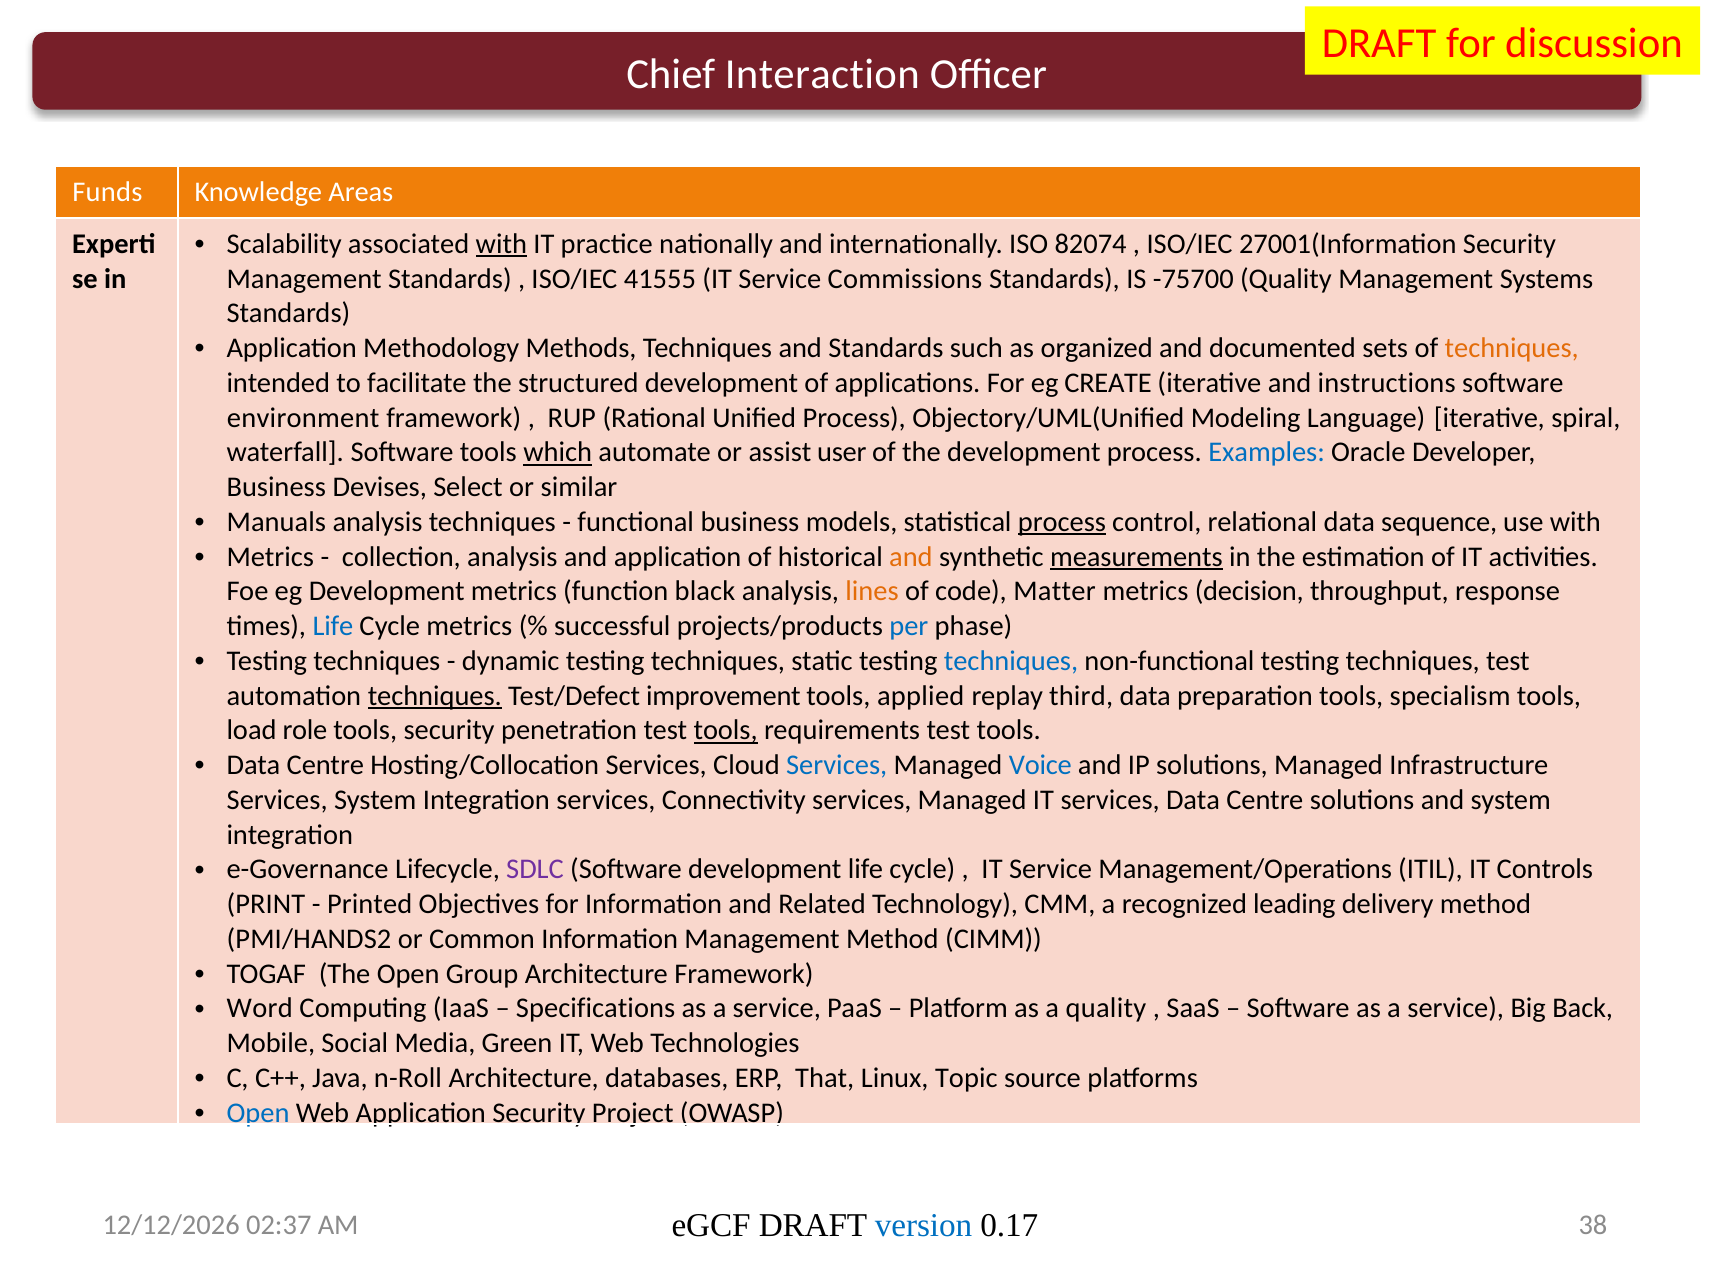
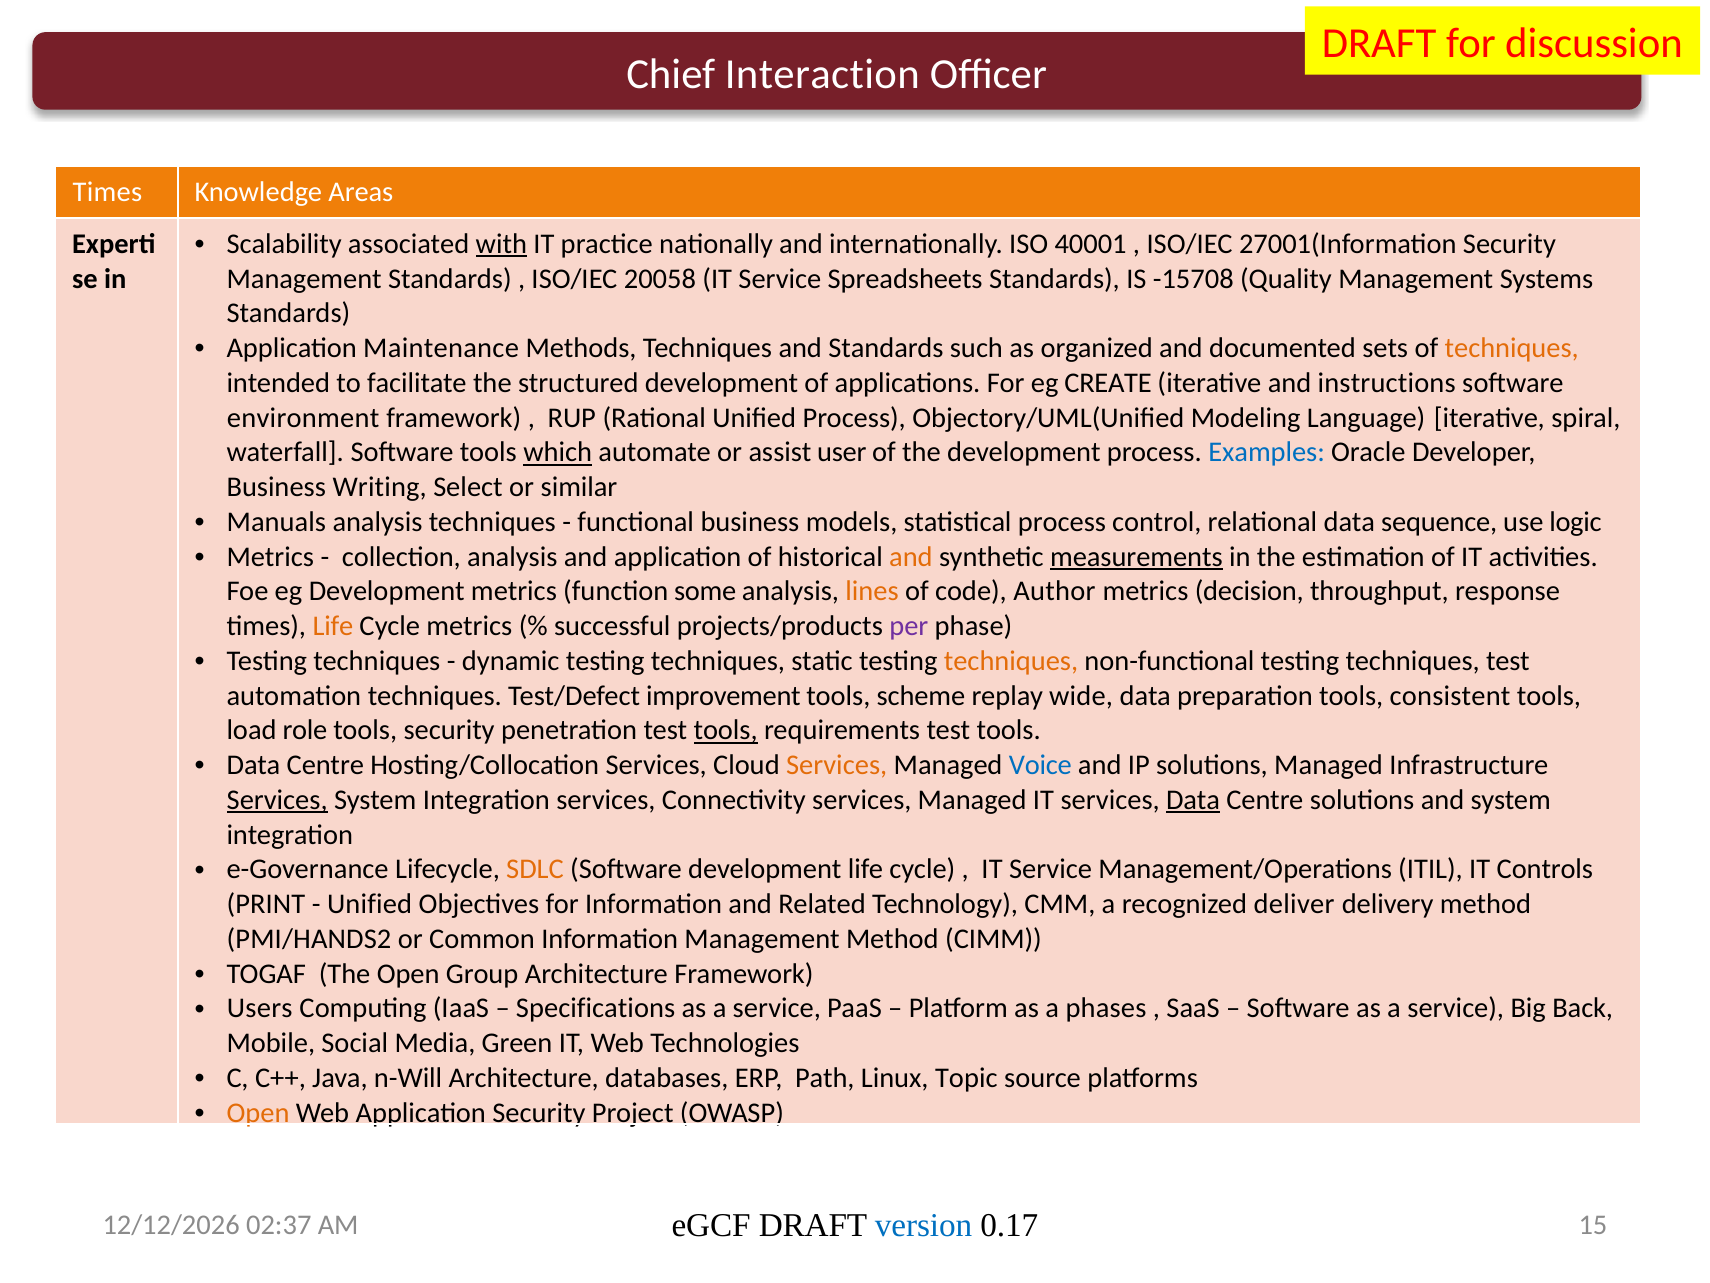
Funds at (107, 193): Funds -> Times
82074: 82074 -> 40001
41555: 41555 -> 20058
Commissions: Commissions -> Spreadsheets
-75700: -75700 -> -15708
Methodology: Methodology -> Maintenance
Devises: Devises -> Writing
process at (1062, 522) underline: present -> none
use with: with -> logic
black: black -> some
Matter: Matter -> Author
Life at (333, 626) colour: blue -> orange
per colour: blue -> purple
techniques at (1011, 661) colour: blue -> orange
techniques at (435, 695) underline: present -> none
applied: applied -> scheme
third: third -> wide
specialism: specialism -> consistent
Services at (837, 765) colour: blue -> orange
Services at (277, 800) underline: none -> present
Data at (1193, 800) underline: none -> present
SDLC colour: purple -> orange
Printed at (370, 904): Printed -> Unified
leading: leading -> deliver
Word: Word -> Users
a quality: quality -> phases
n-Roll: n-Roll -> n-Will
That: That -> Path
Open at (258, 1112) colour: blue -> orange
38: 38 -> 15
